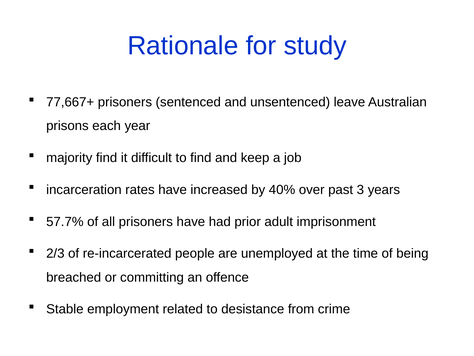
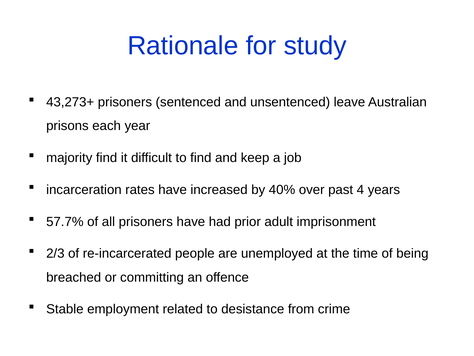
77,667+: 77,667+ -> 43,273+
3: 3 -> 4
